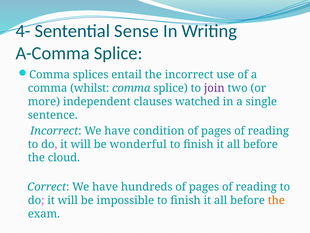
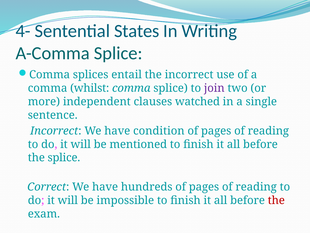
Sense: Sense -> States
wonderful: wonderful -> mentioned
the cloud: cloud -> splice
the at (276, 200) colour: orange -> red
